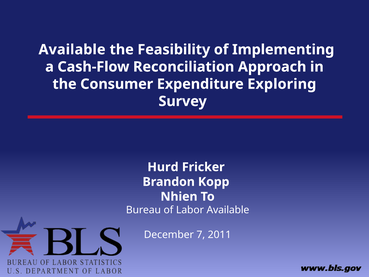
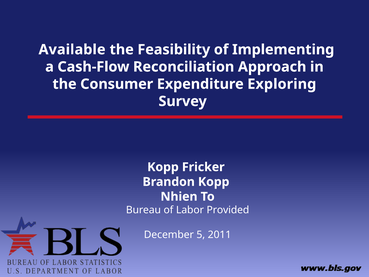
Hurd at (163, 167): Hurd -> Kopp
Labor Available: Available -> Provided
7: 7 -> 5
